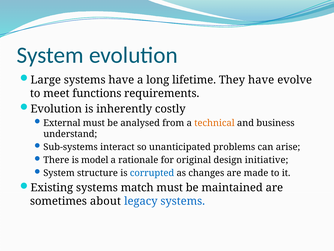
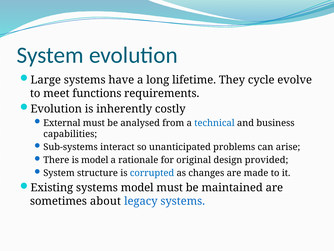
They have: have -> cycle
technical colour: orange -> blue
understand: understand -> capabilities
initiative: initiative -> provided
systems match: match -> model
